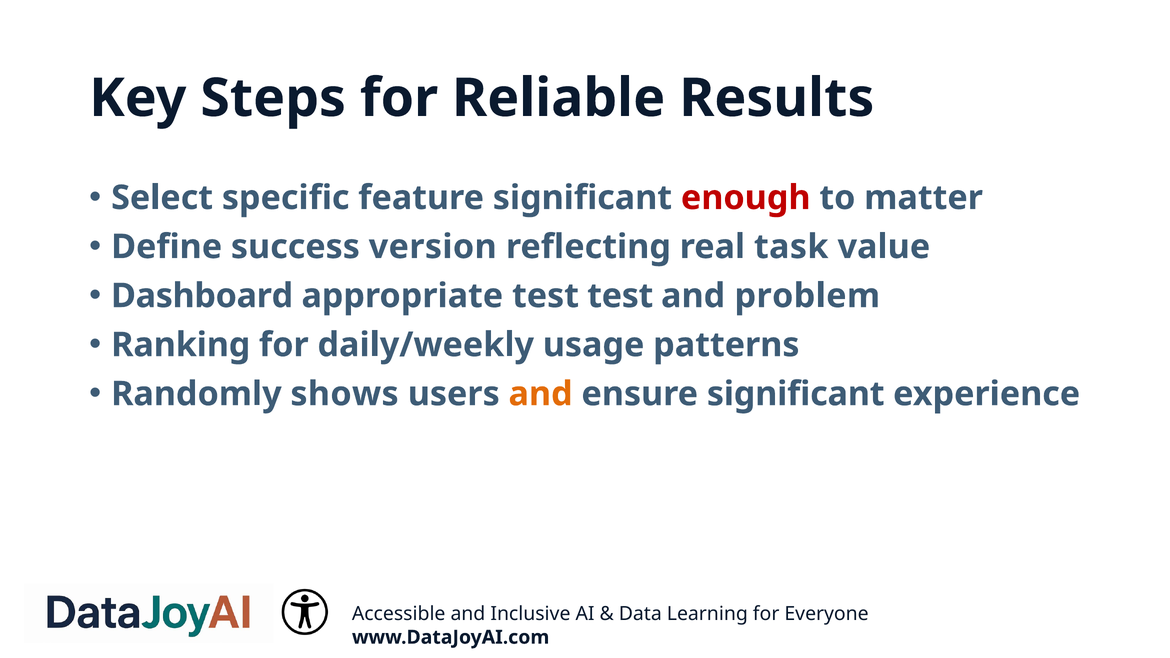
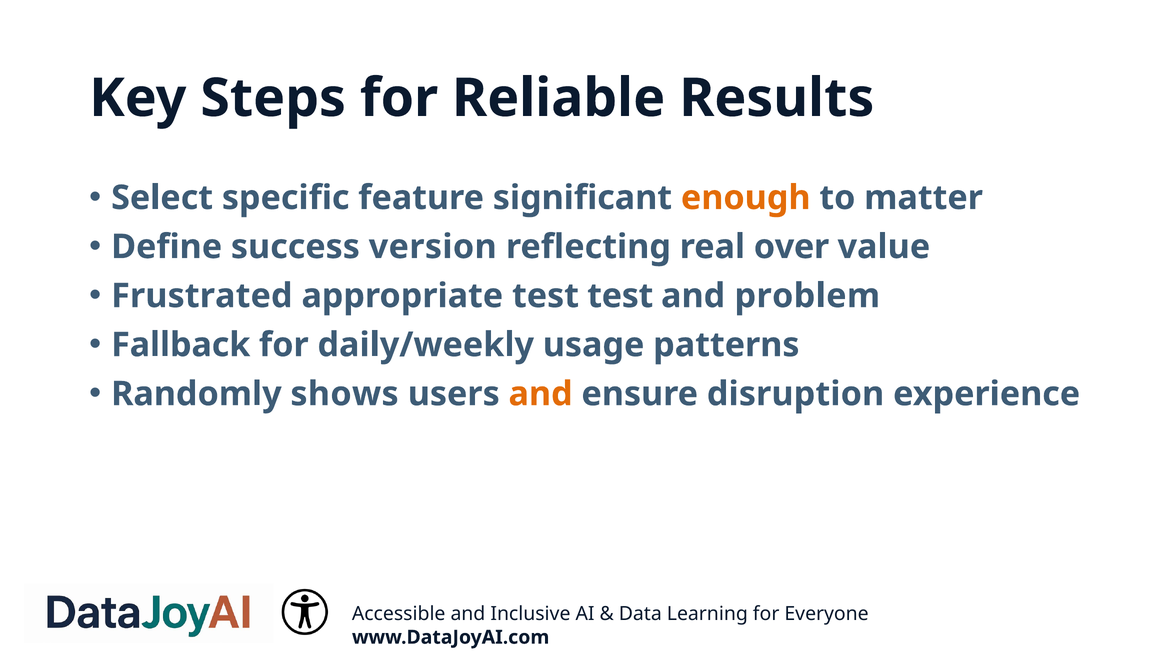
enough colour: red -> orange
task: task -> over
Dashboard: Dashboard -> Frustrated
Ranking: Ranking -> Fallback
ensure significant: significant -> disruption
